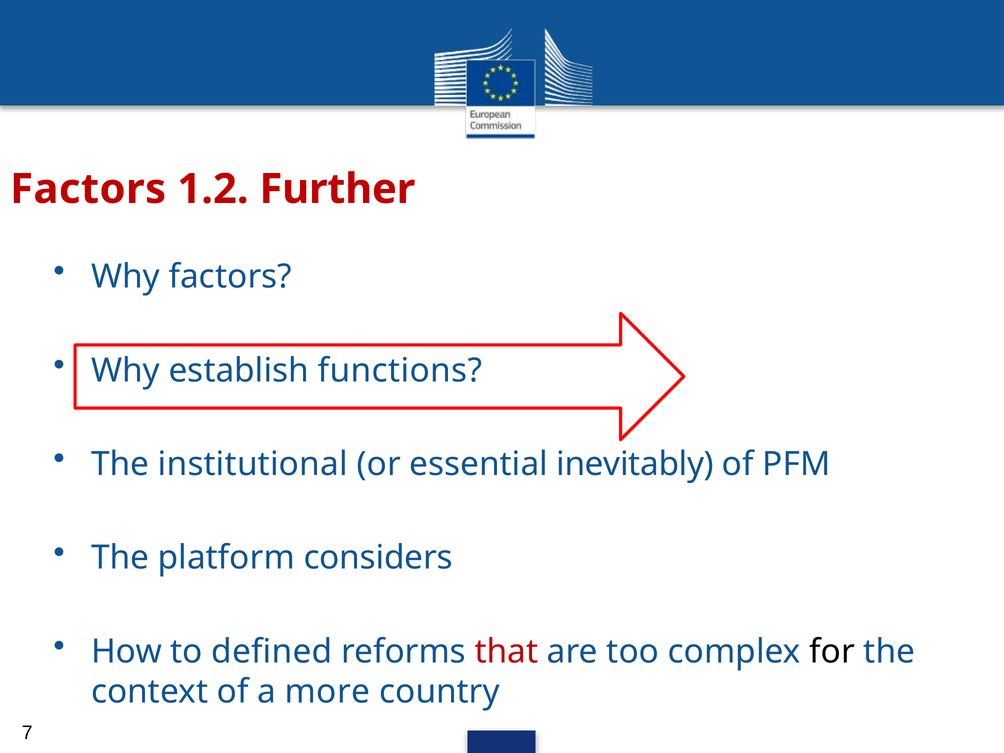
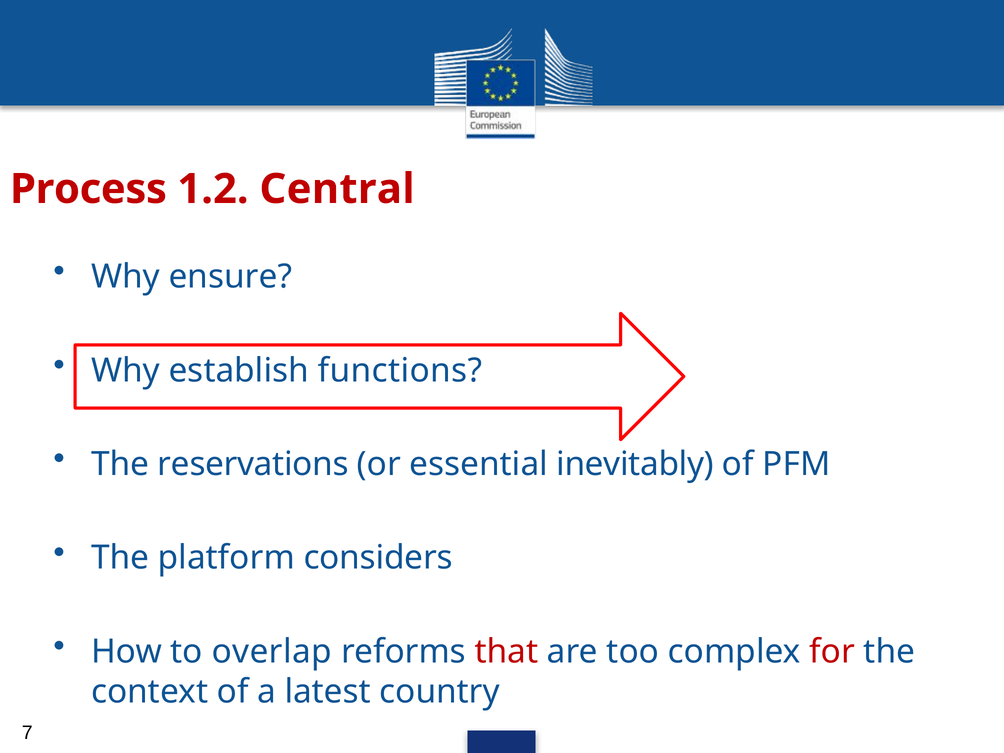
Factors at (88, 189): Factors -> Process
Further: Further -> Central
Why factors: factors -> ensure
institutional: institutional -> reservations
defined: defined -> overlap
for colour: black -> red
more: more -> latest
